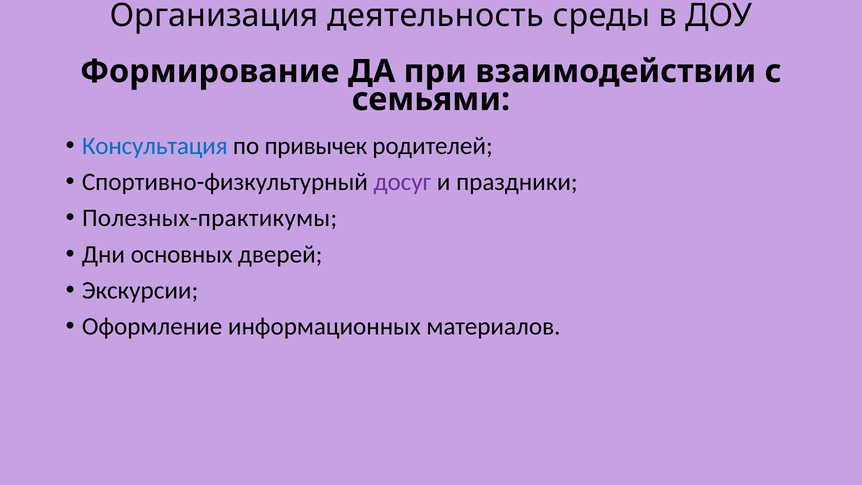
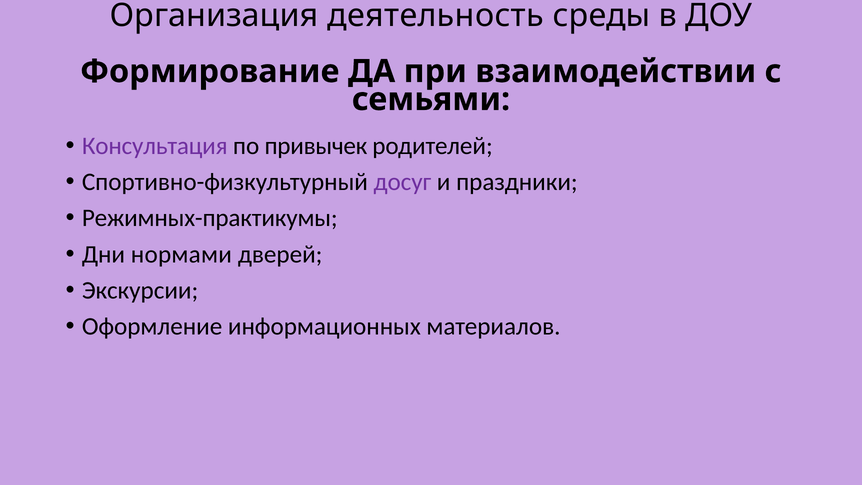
Консультация colour: blue -> purple
Полезных-практикумы: Полезных-практикумы -> Режимных-практикумы
основных: основных -> нормами
